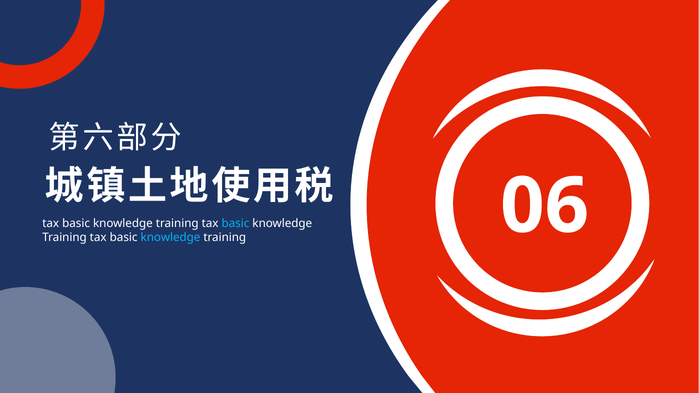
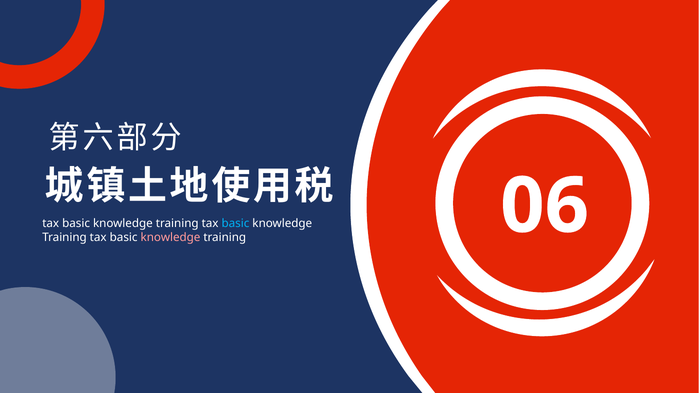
knowledge at (170, 238) colour: light blue -> pink
